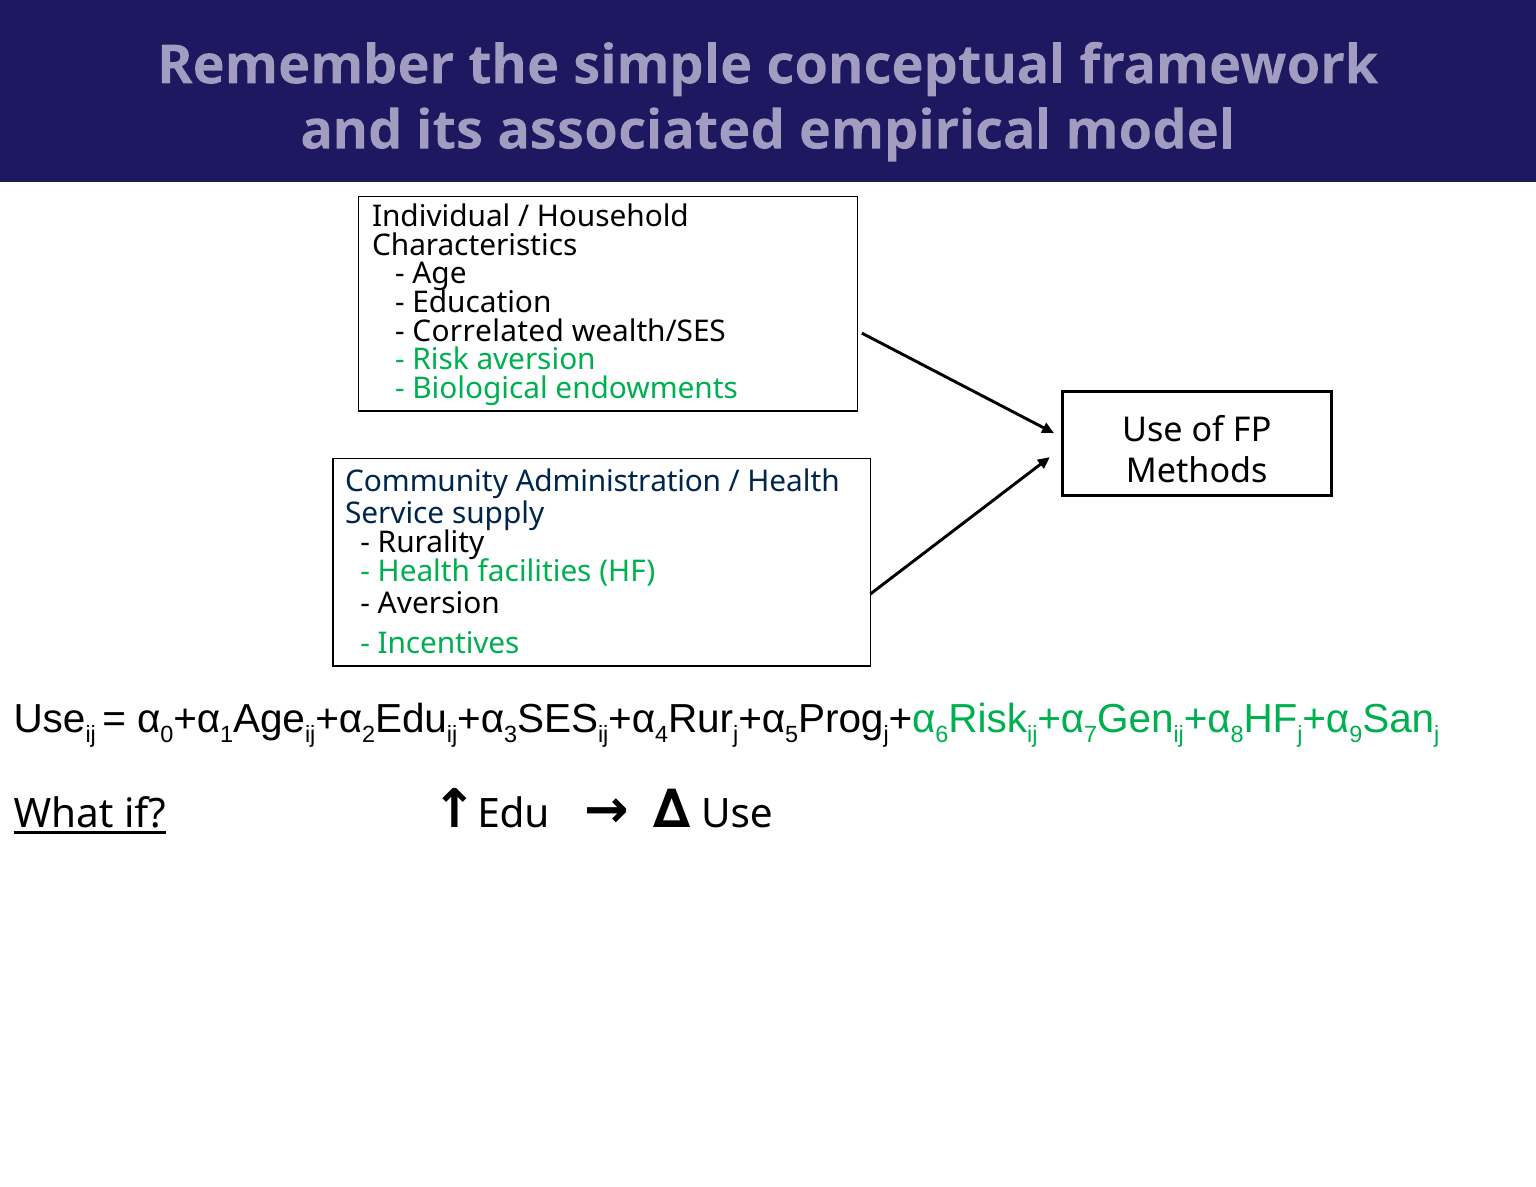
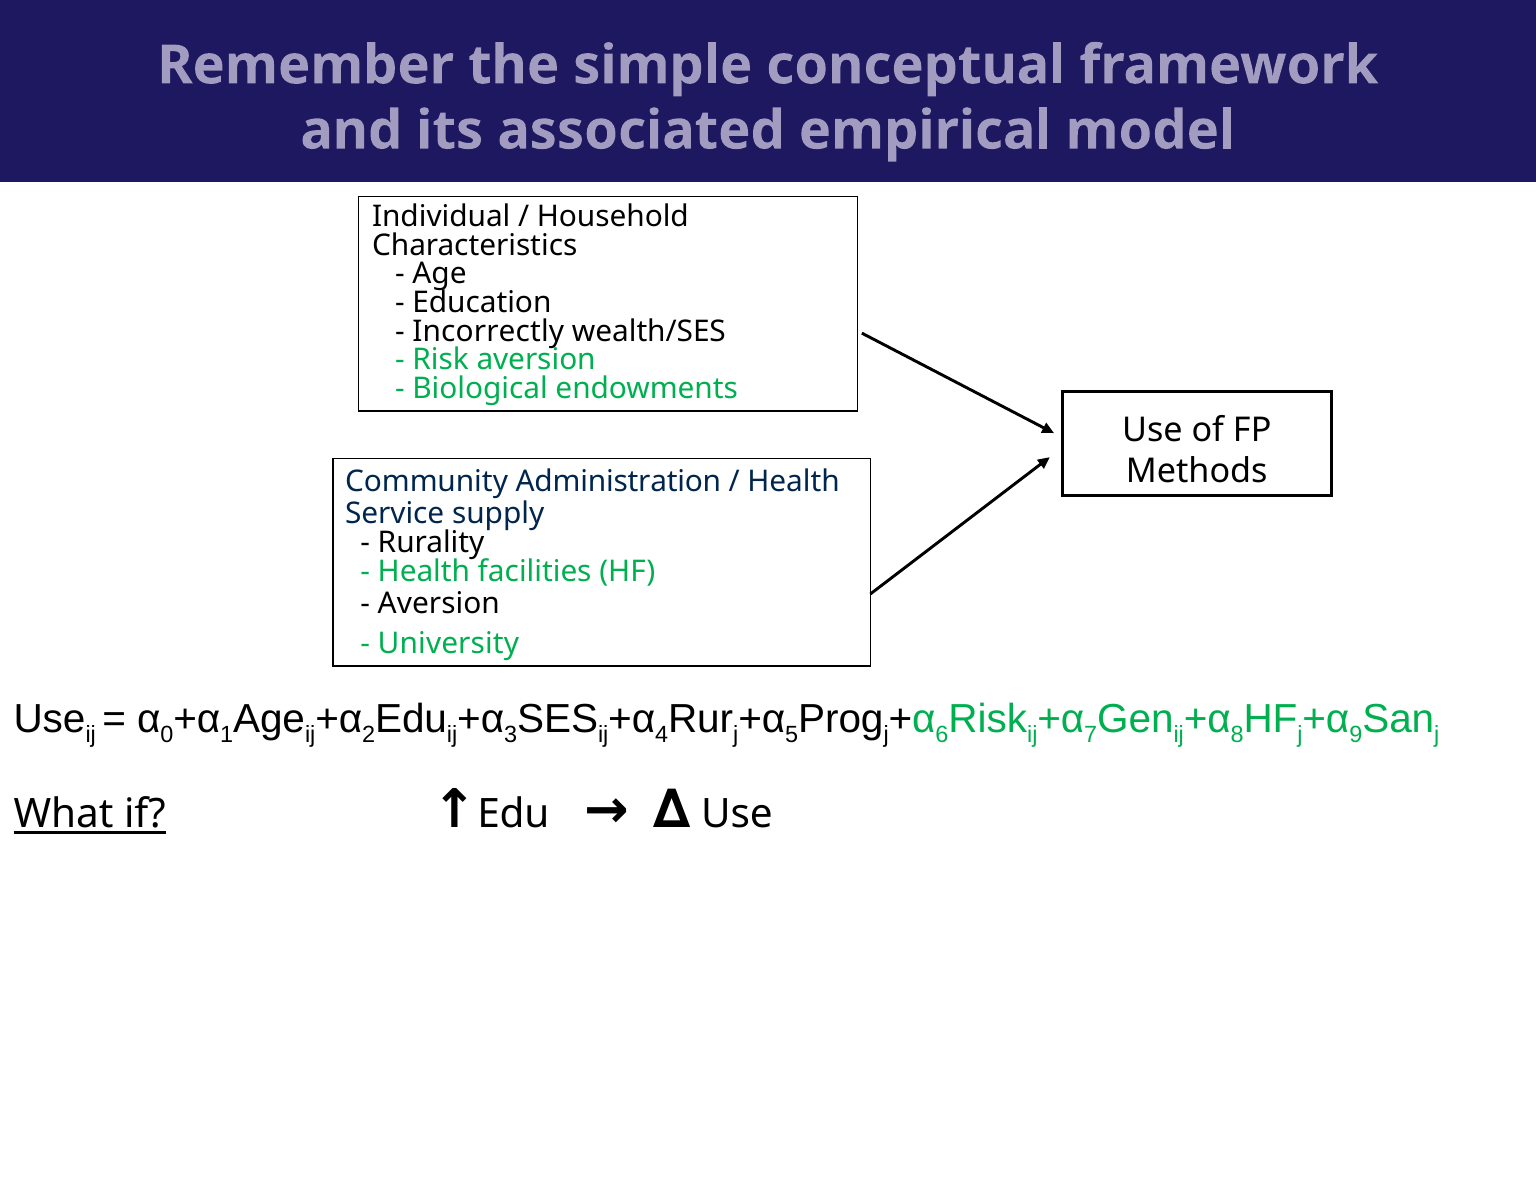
Correlated: Correlated -> Incorrectly
Incentives: Incentives -> University
